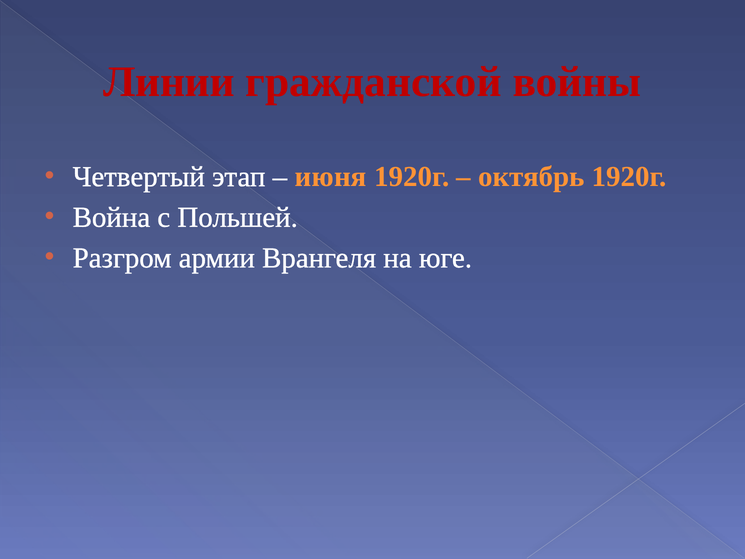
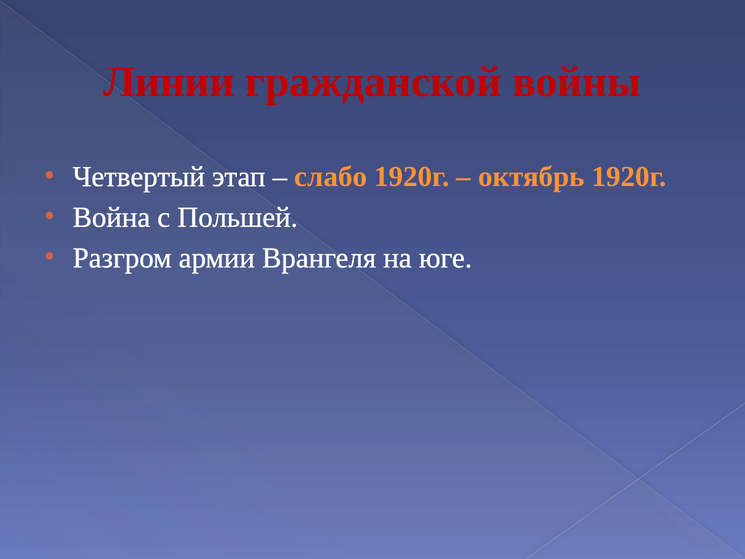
июня: июня -> слабо
